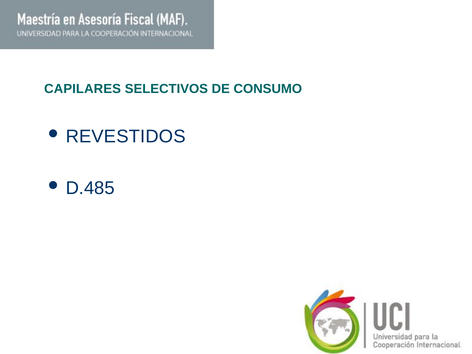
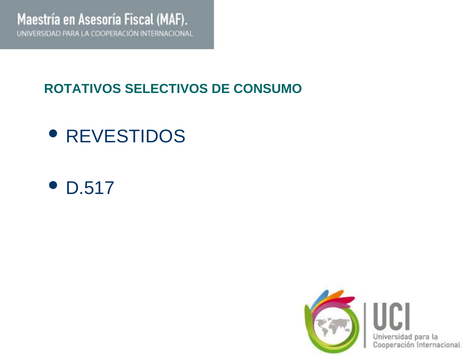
CAPILARES: CAPILARES -> ROTATIVOS
D.485: D.485 -> D.517
